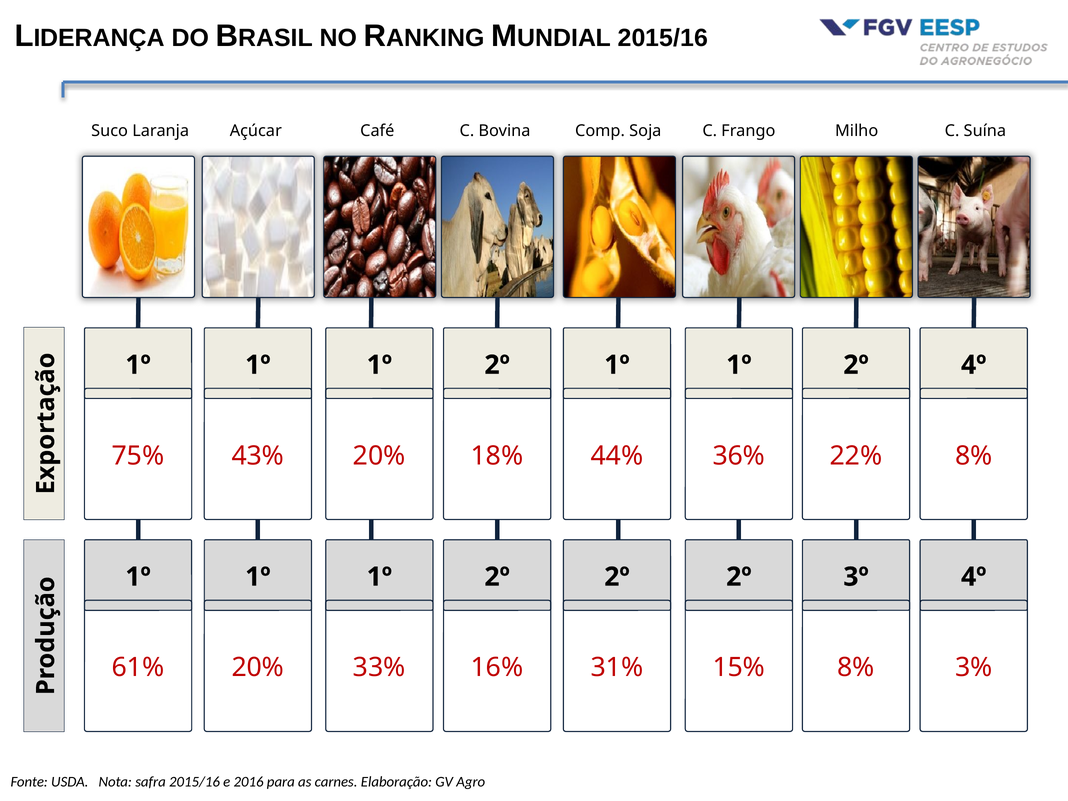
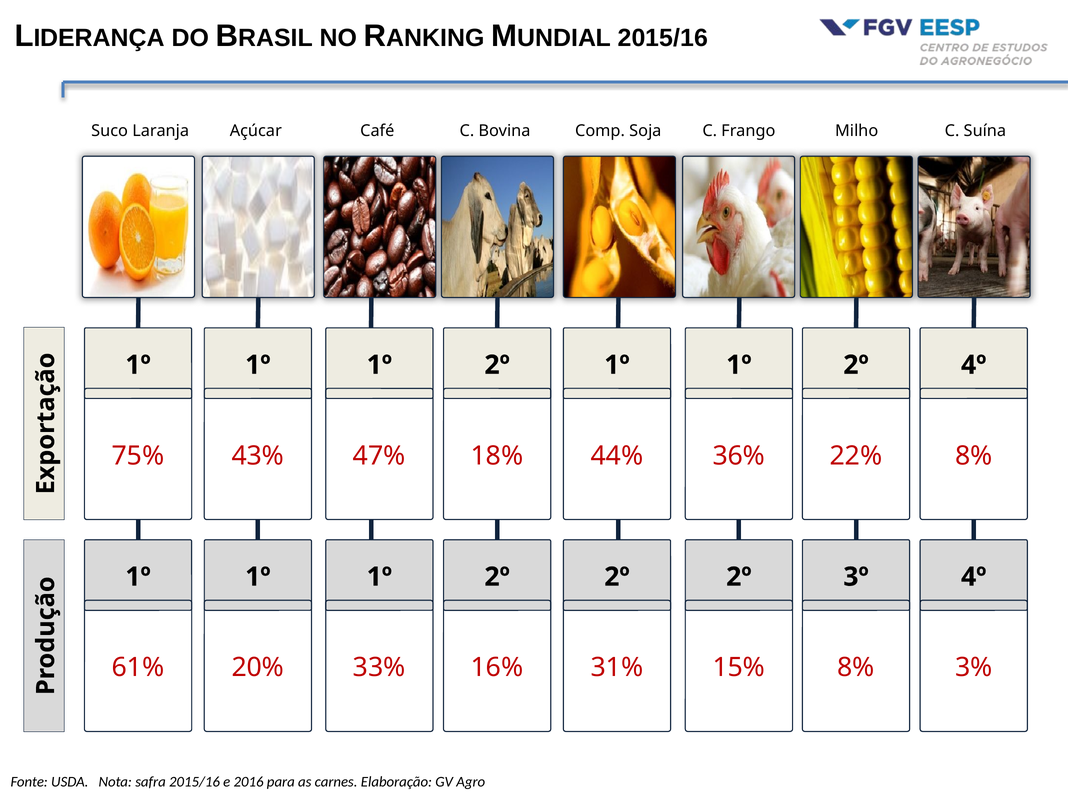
20% at (379, 456): 20% -> 47%
